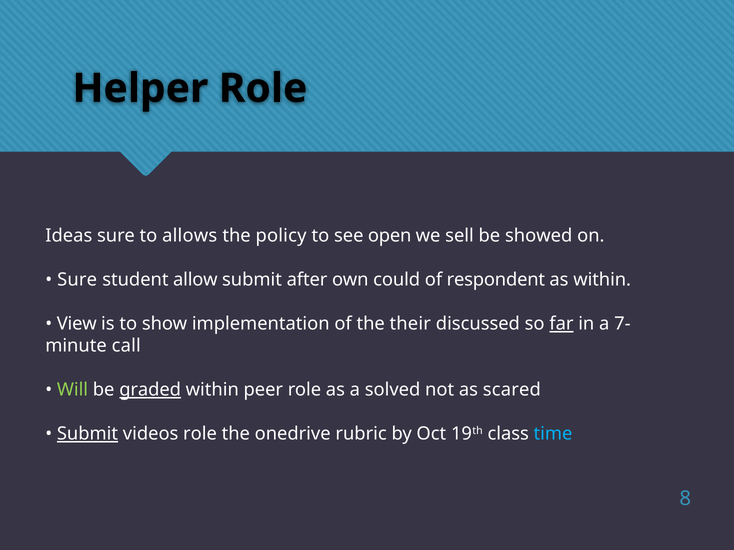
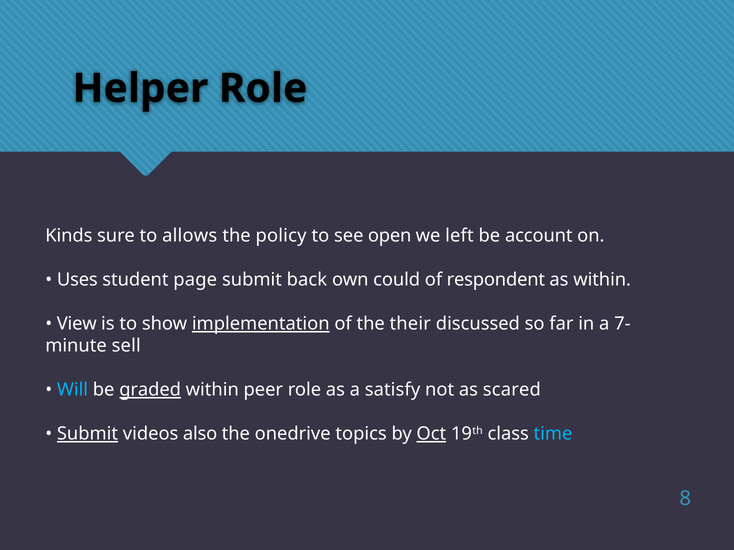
Ideas: Ideas -> Kinds
sell: sell -> left
showed: showed -> account
Sure at (77, 280): Sure -> Uses
allow: allow -> page
after: after -> back
implementation underline: none -> present
far underline: present -> none
call: call -> sell
Will colour: light green -> light blue
solved: solved -> satisfy
videos role: role -> also
rubric: rubric -> topics
Oct underline: none -> present
